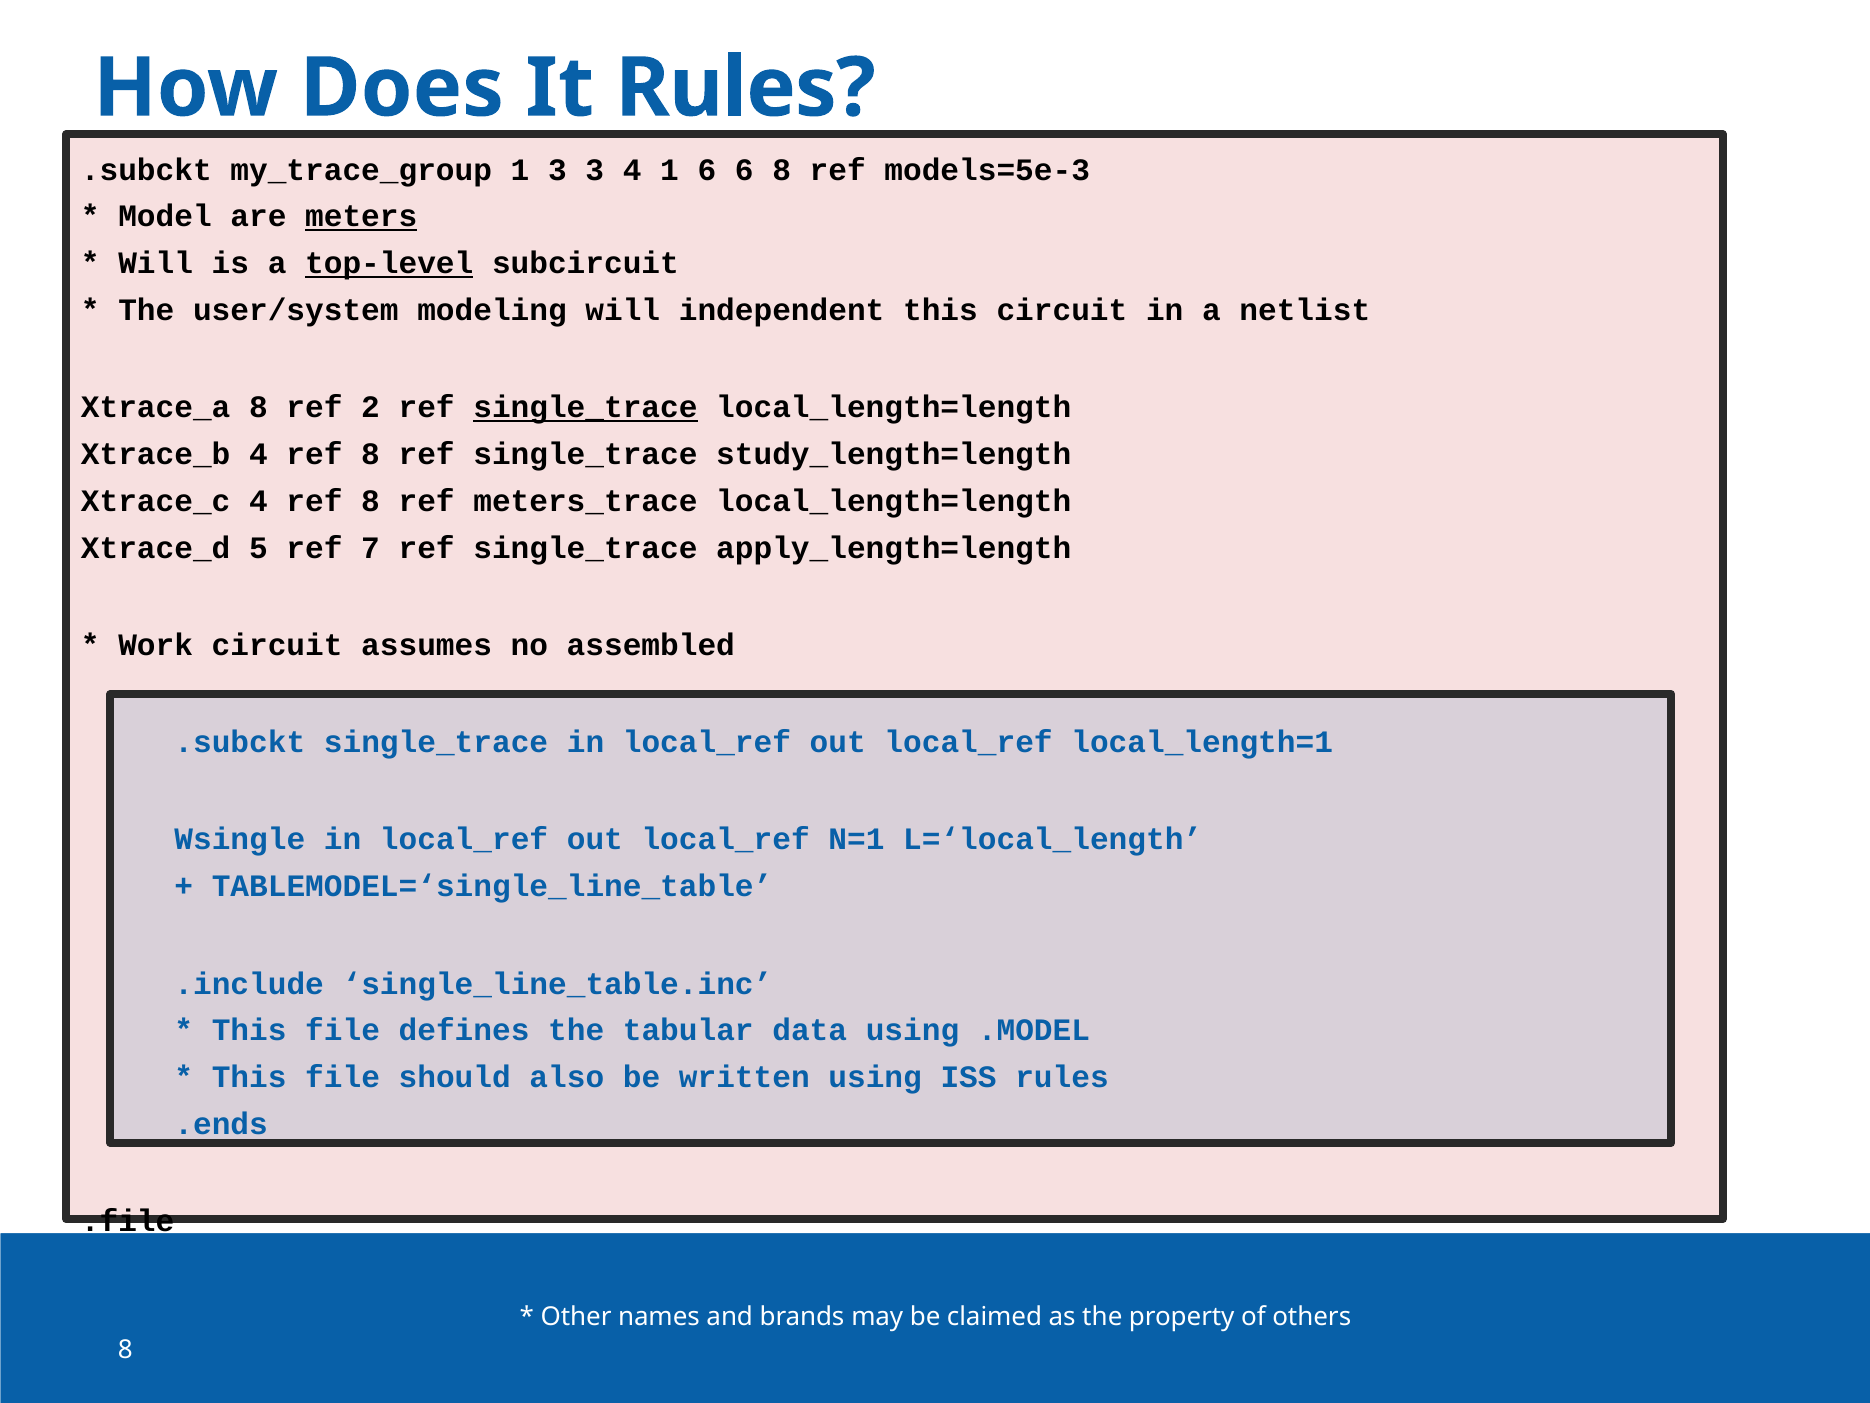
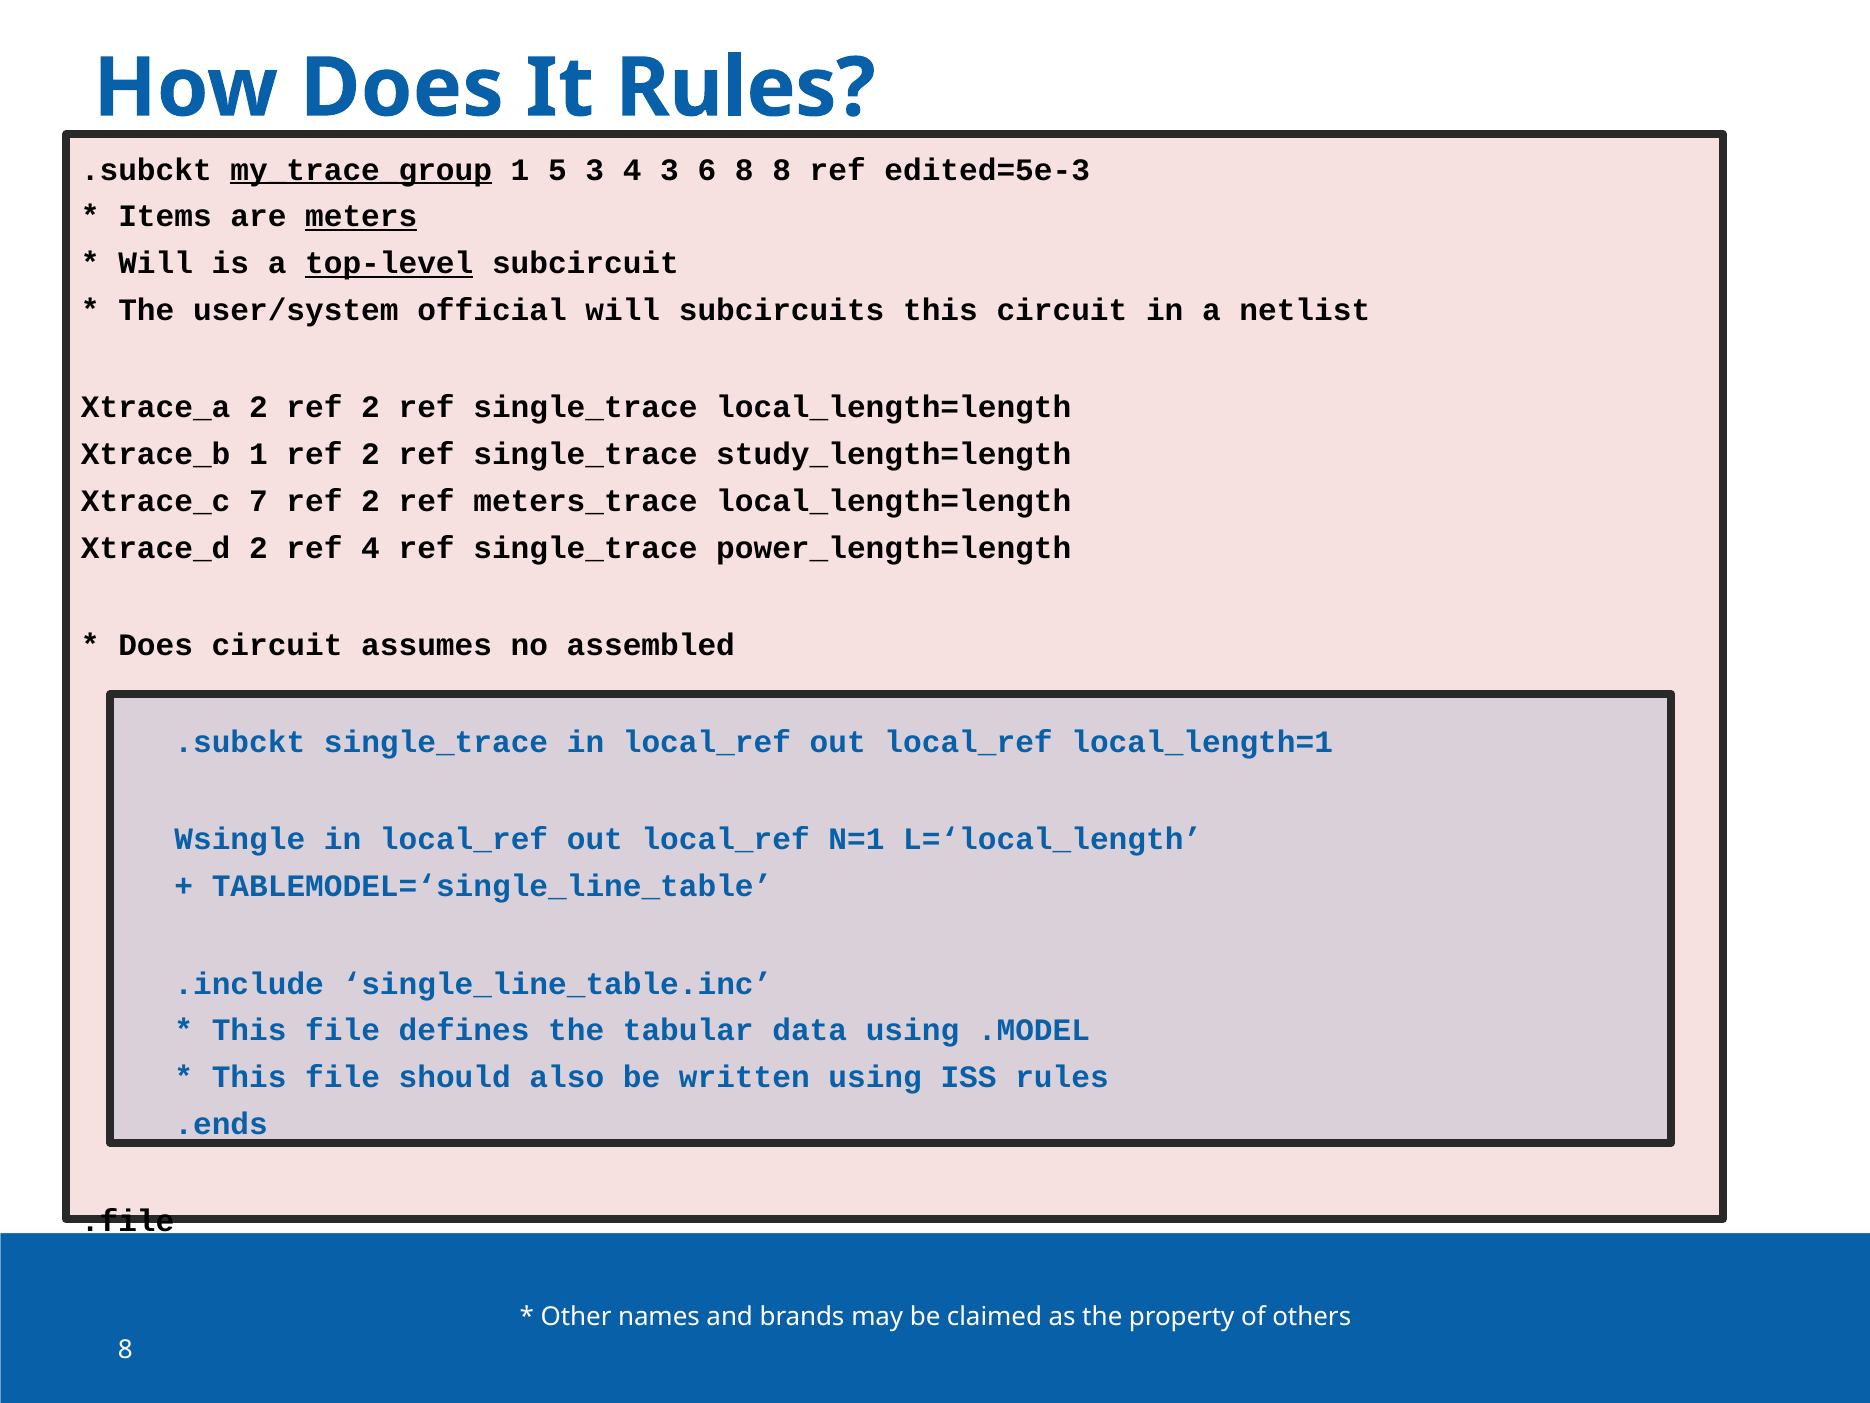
my_trace_group underline: none -> present
1 3: 3 -> 5
4 1: 1 -> 3
6 6: 6 -> 8
models=5e-3: models=5e-3 -> edited=5e-3
Model: Model -> Items
modeling: modeling -> official
independent: independent -> subcircuits
Xtrace_a 8: 8 -> 2
single_trace at (585, 407) underline: present -> none
Xtrace_b 4: 4 -> 1
8 at (371, 454): 8 -> 2
Xtrace_c 4: 4 -> 7
8 at (371, 501): 8 -> 2
Xtrace_d 5: 5 -> 2
ref 7: 7 -> 4
apply_length=length: apply_length=length -> power_length=length
Work at (156, 645): Work -> Does
